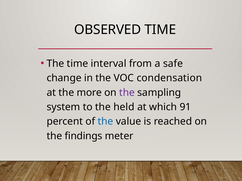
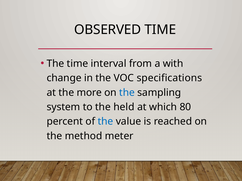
safe: safe -> with
condensation: condensation -> specifications
the at (127, 93) colour: purple -> blue
91: 91 -> 80
findings: findings -> method
